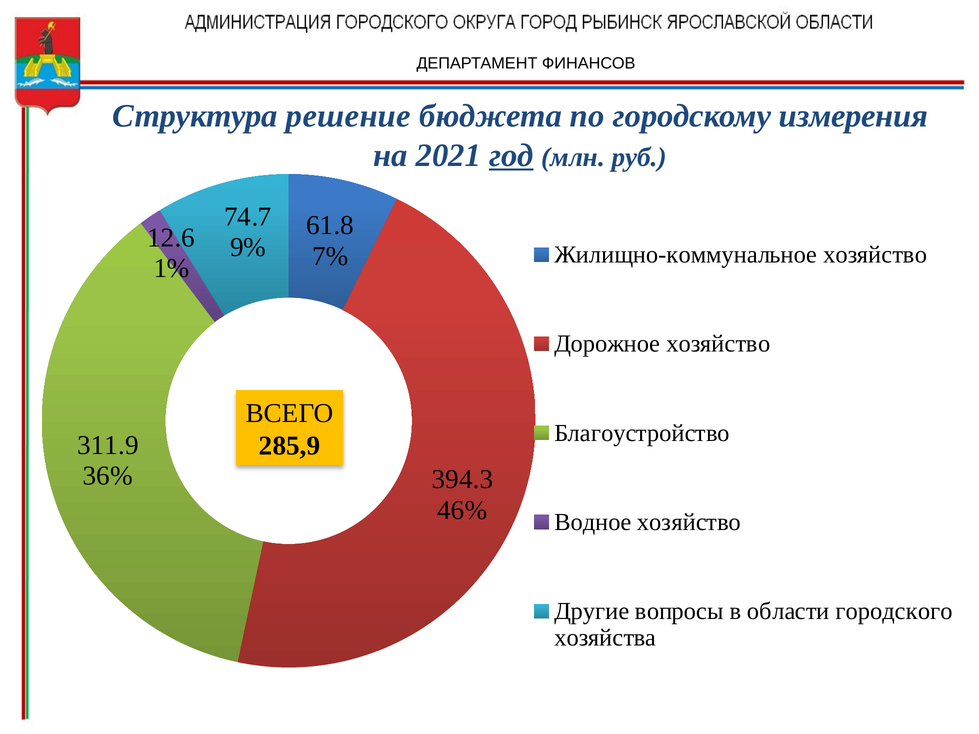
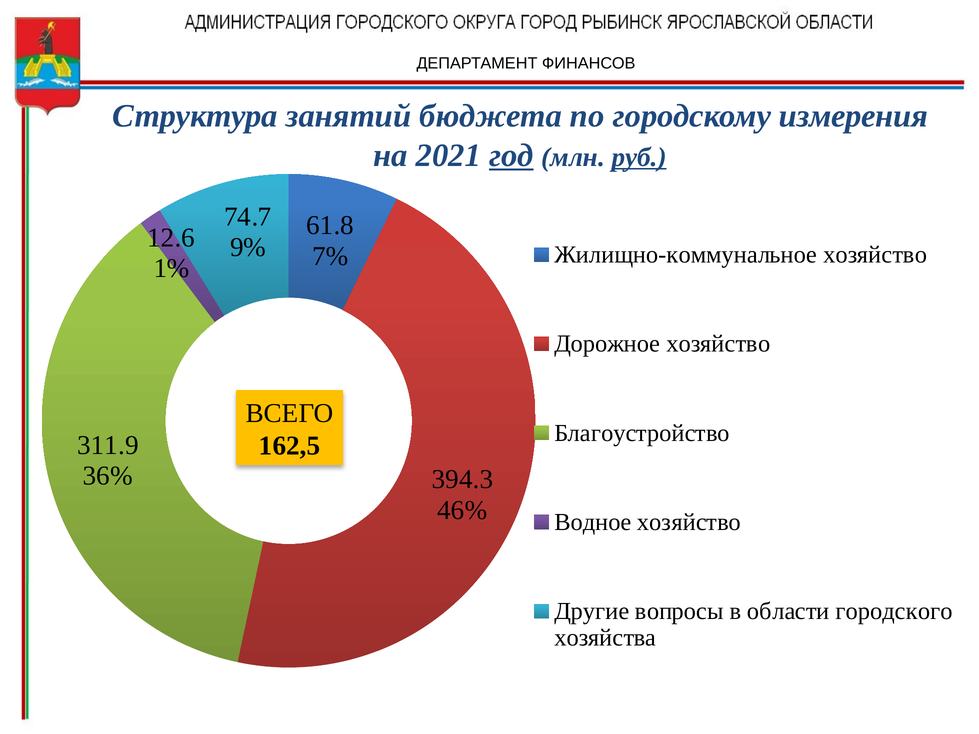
решение: решение -> занятий
руб underline: none -> present
285,9: 285,9 -> 162,5
